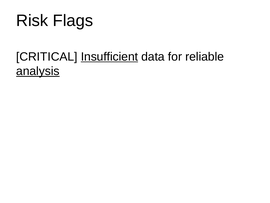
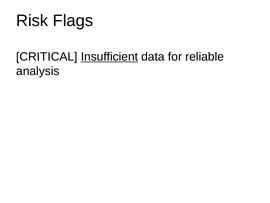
analysis underline: present -> none
